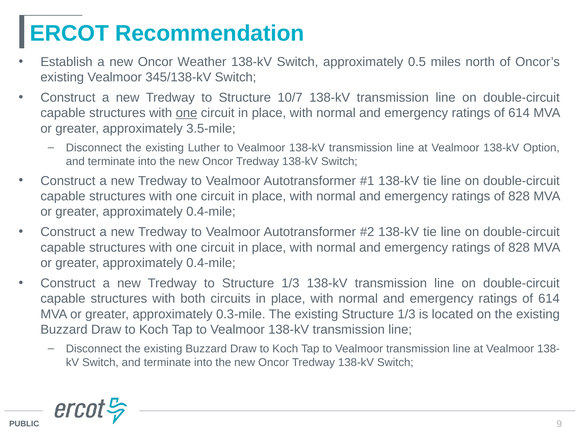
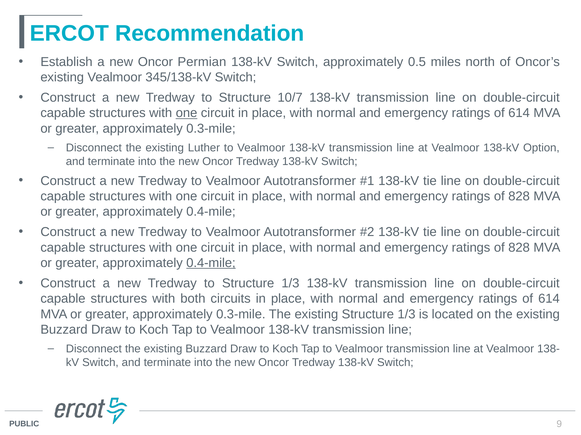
Weather: Weather -> Permian
3.5-mile at (211, 129): 3.5-mile -> 0.3-mile
0.4-mile at (211, 263) underline: none -> present
